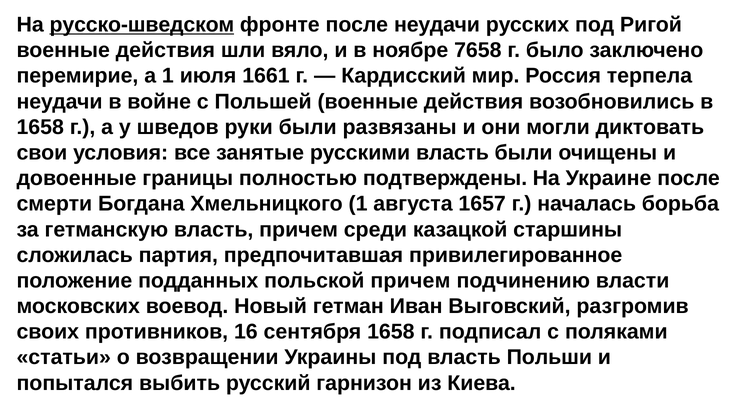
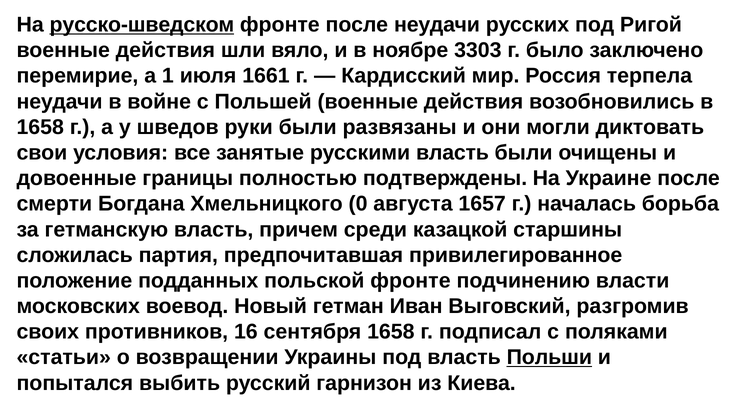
7658: 7658 -> 3303
Хмельницкого 1: 1 -> 0
польской причем: причем -> фронте
Польши underline: none -> present
